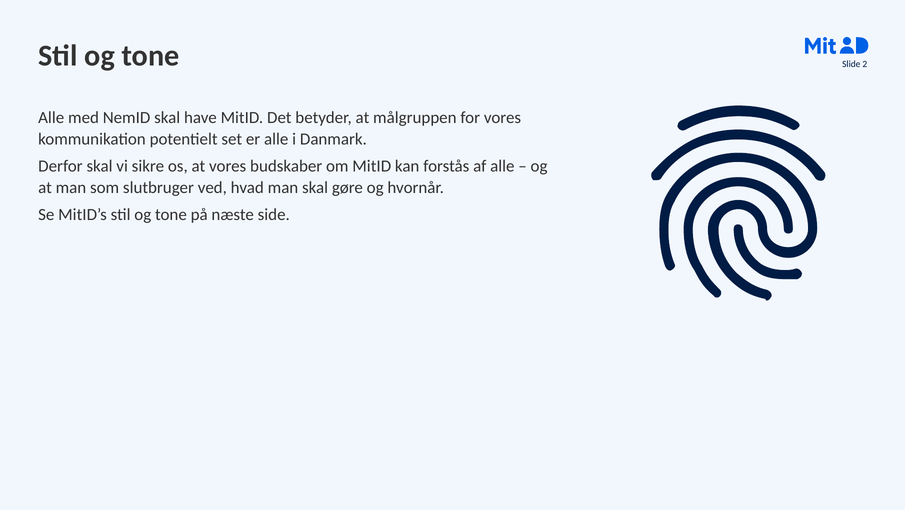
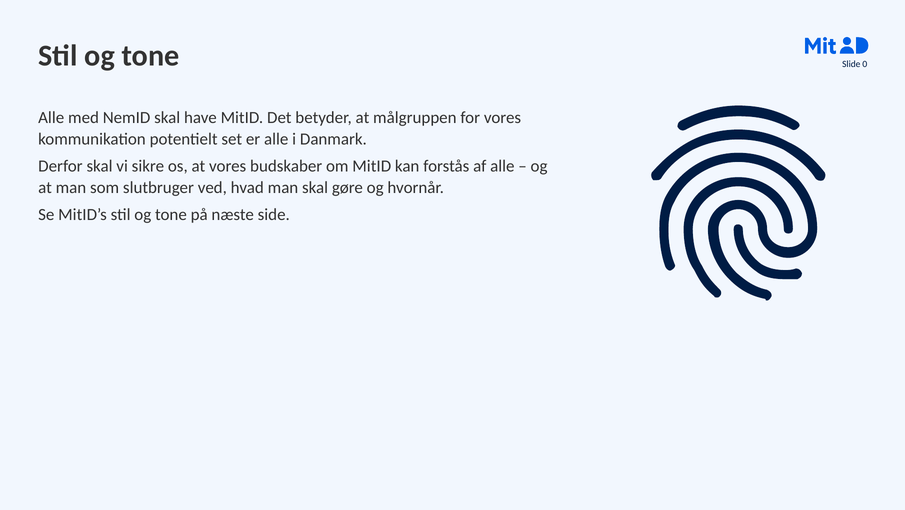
2: 2 -> 0
